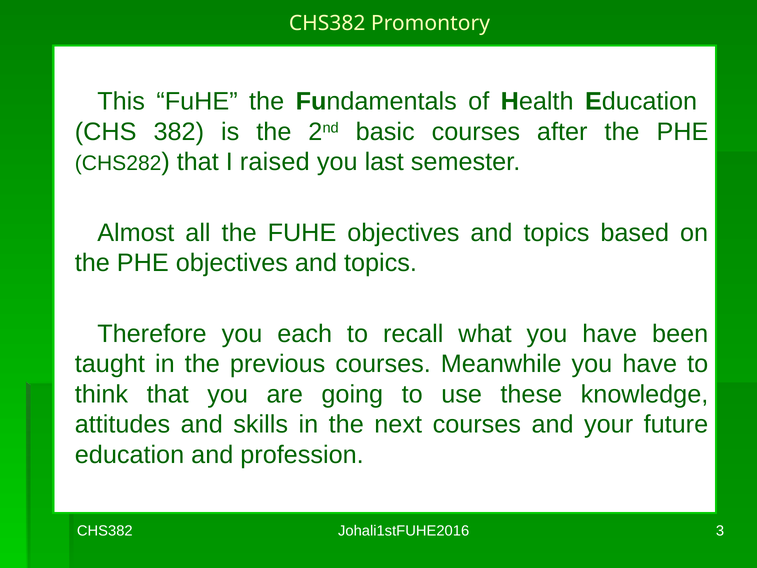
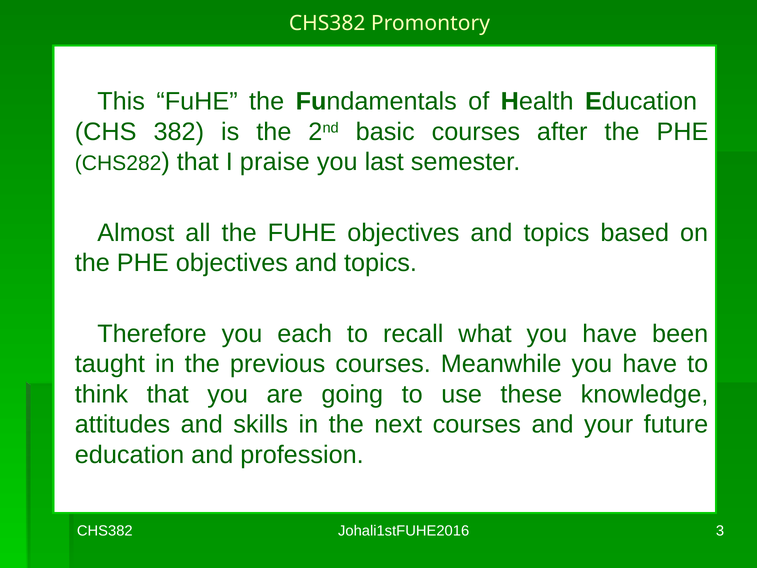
raised: raised -> praise
